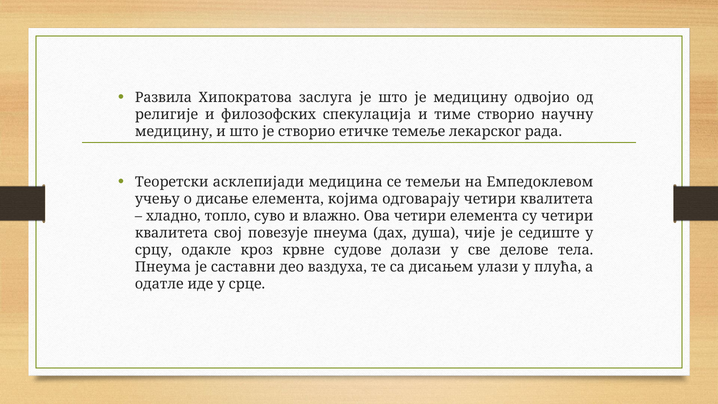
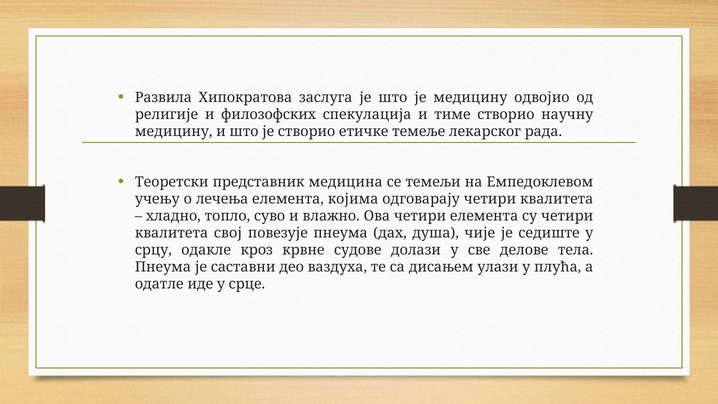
асклепијади: асклепијади -> представник
дисање: дисање -> лечења
